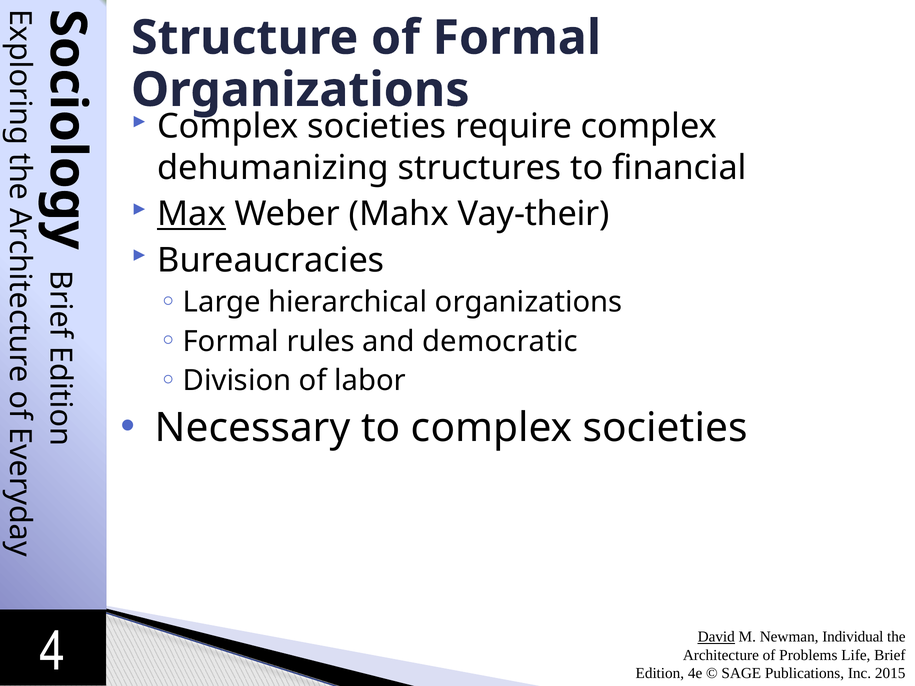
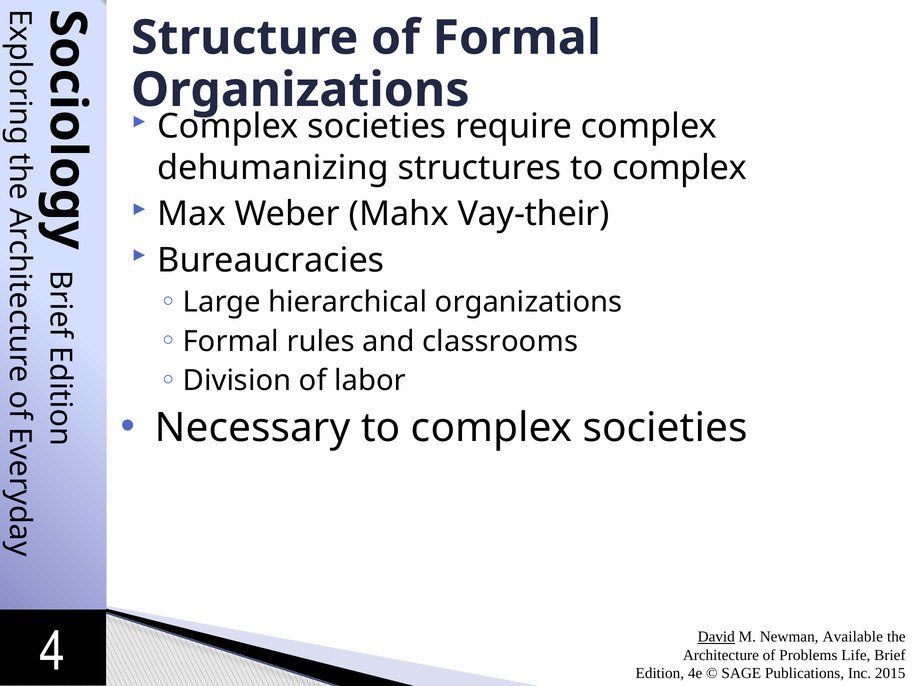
structures to financial: financial -> complex
Max underline: present -> none
democratic: democratic -> classrooms
Individual: Individual -> Available
